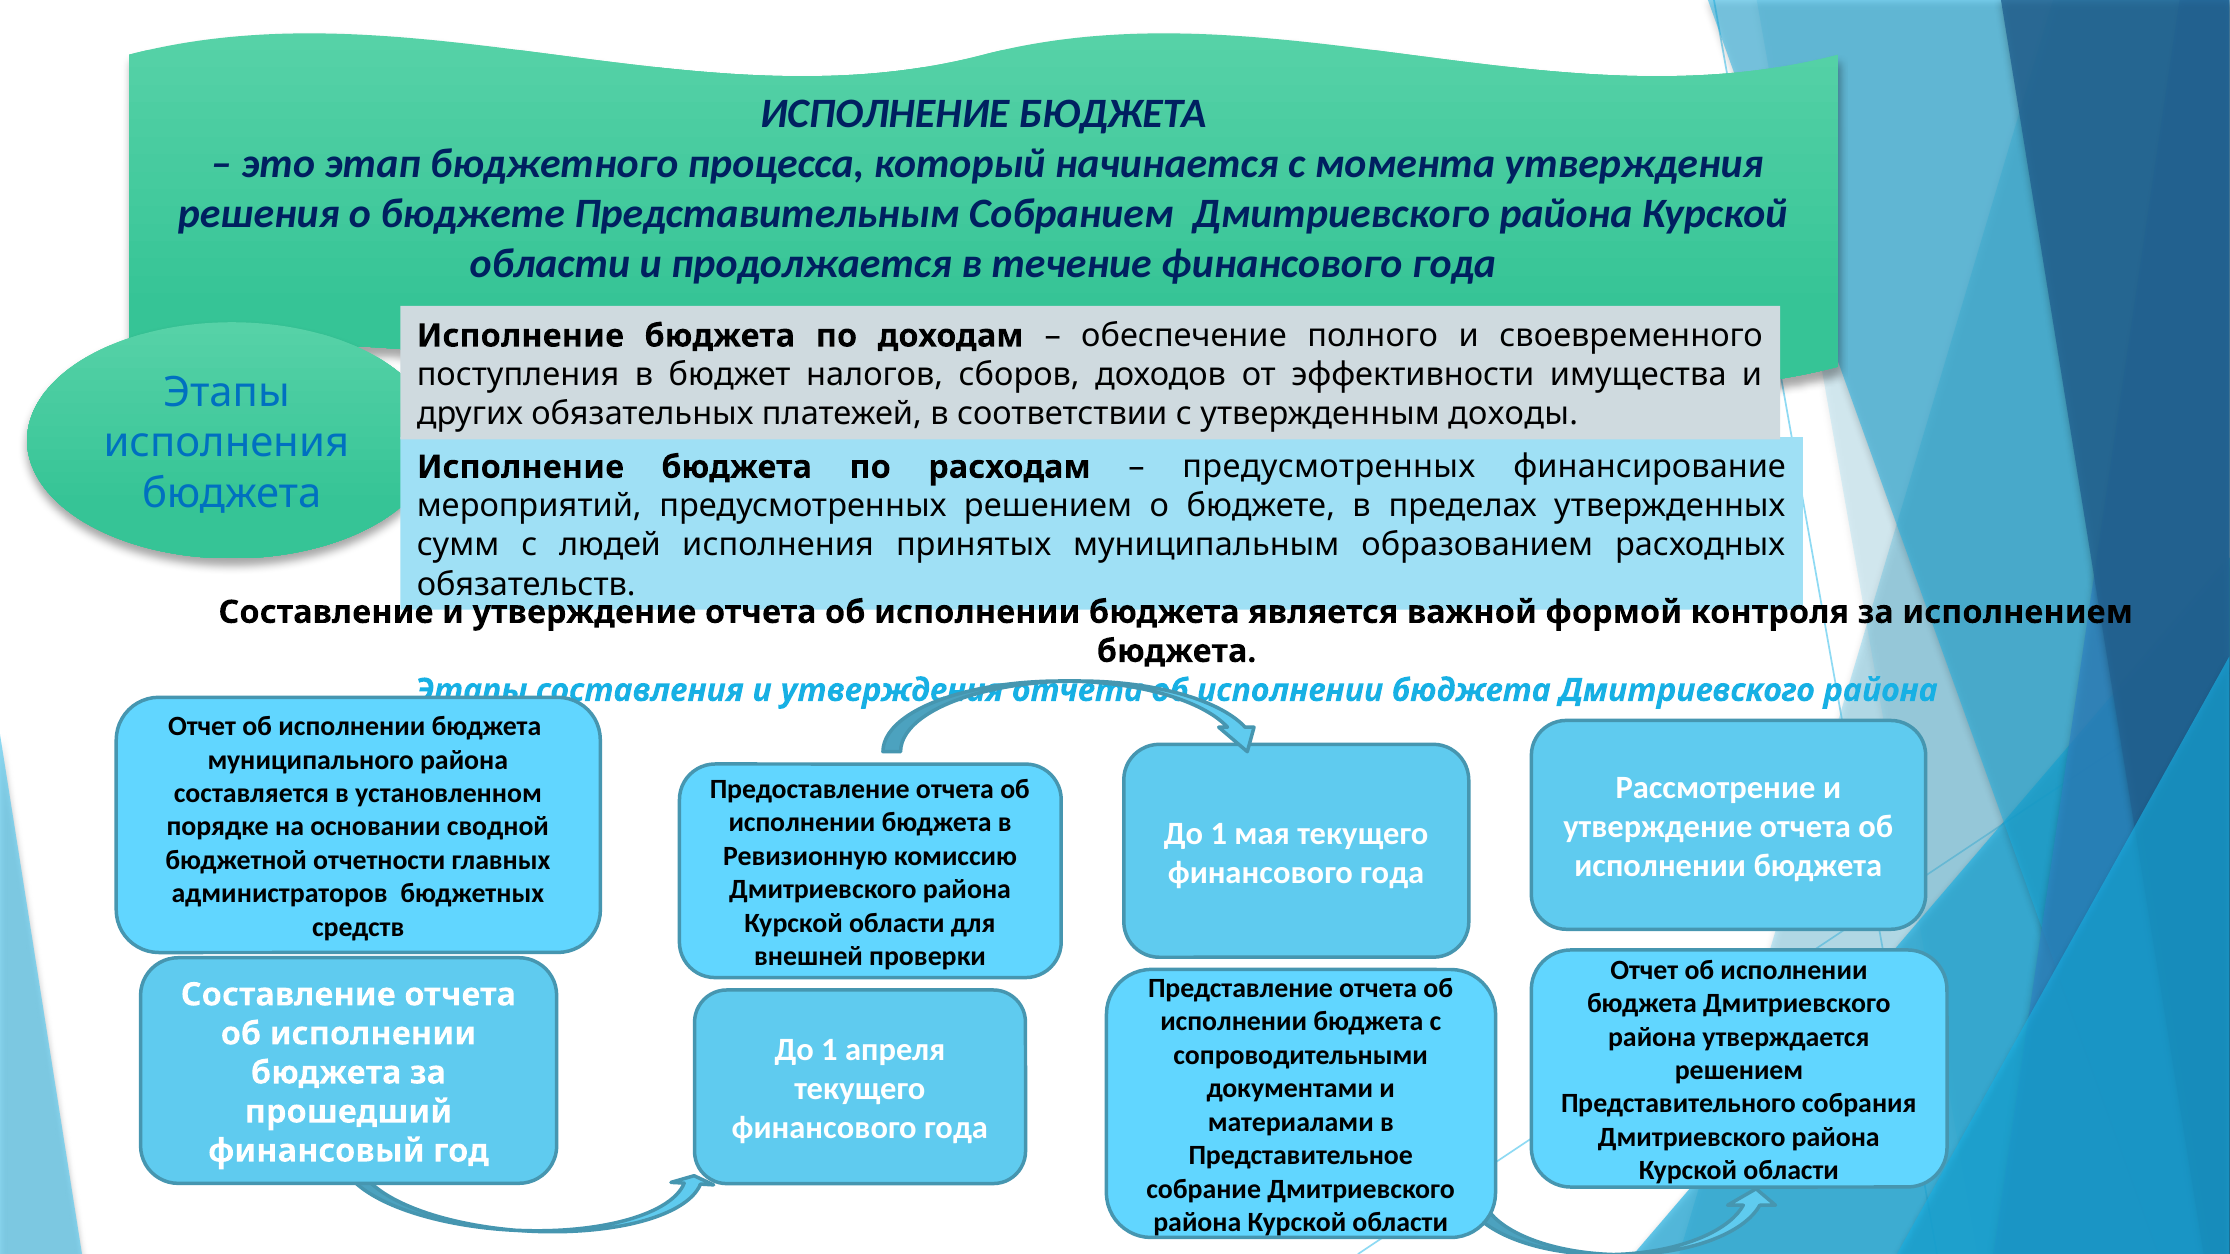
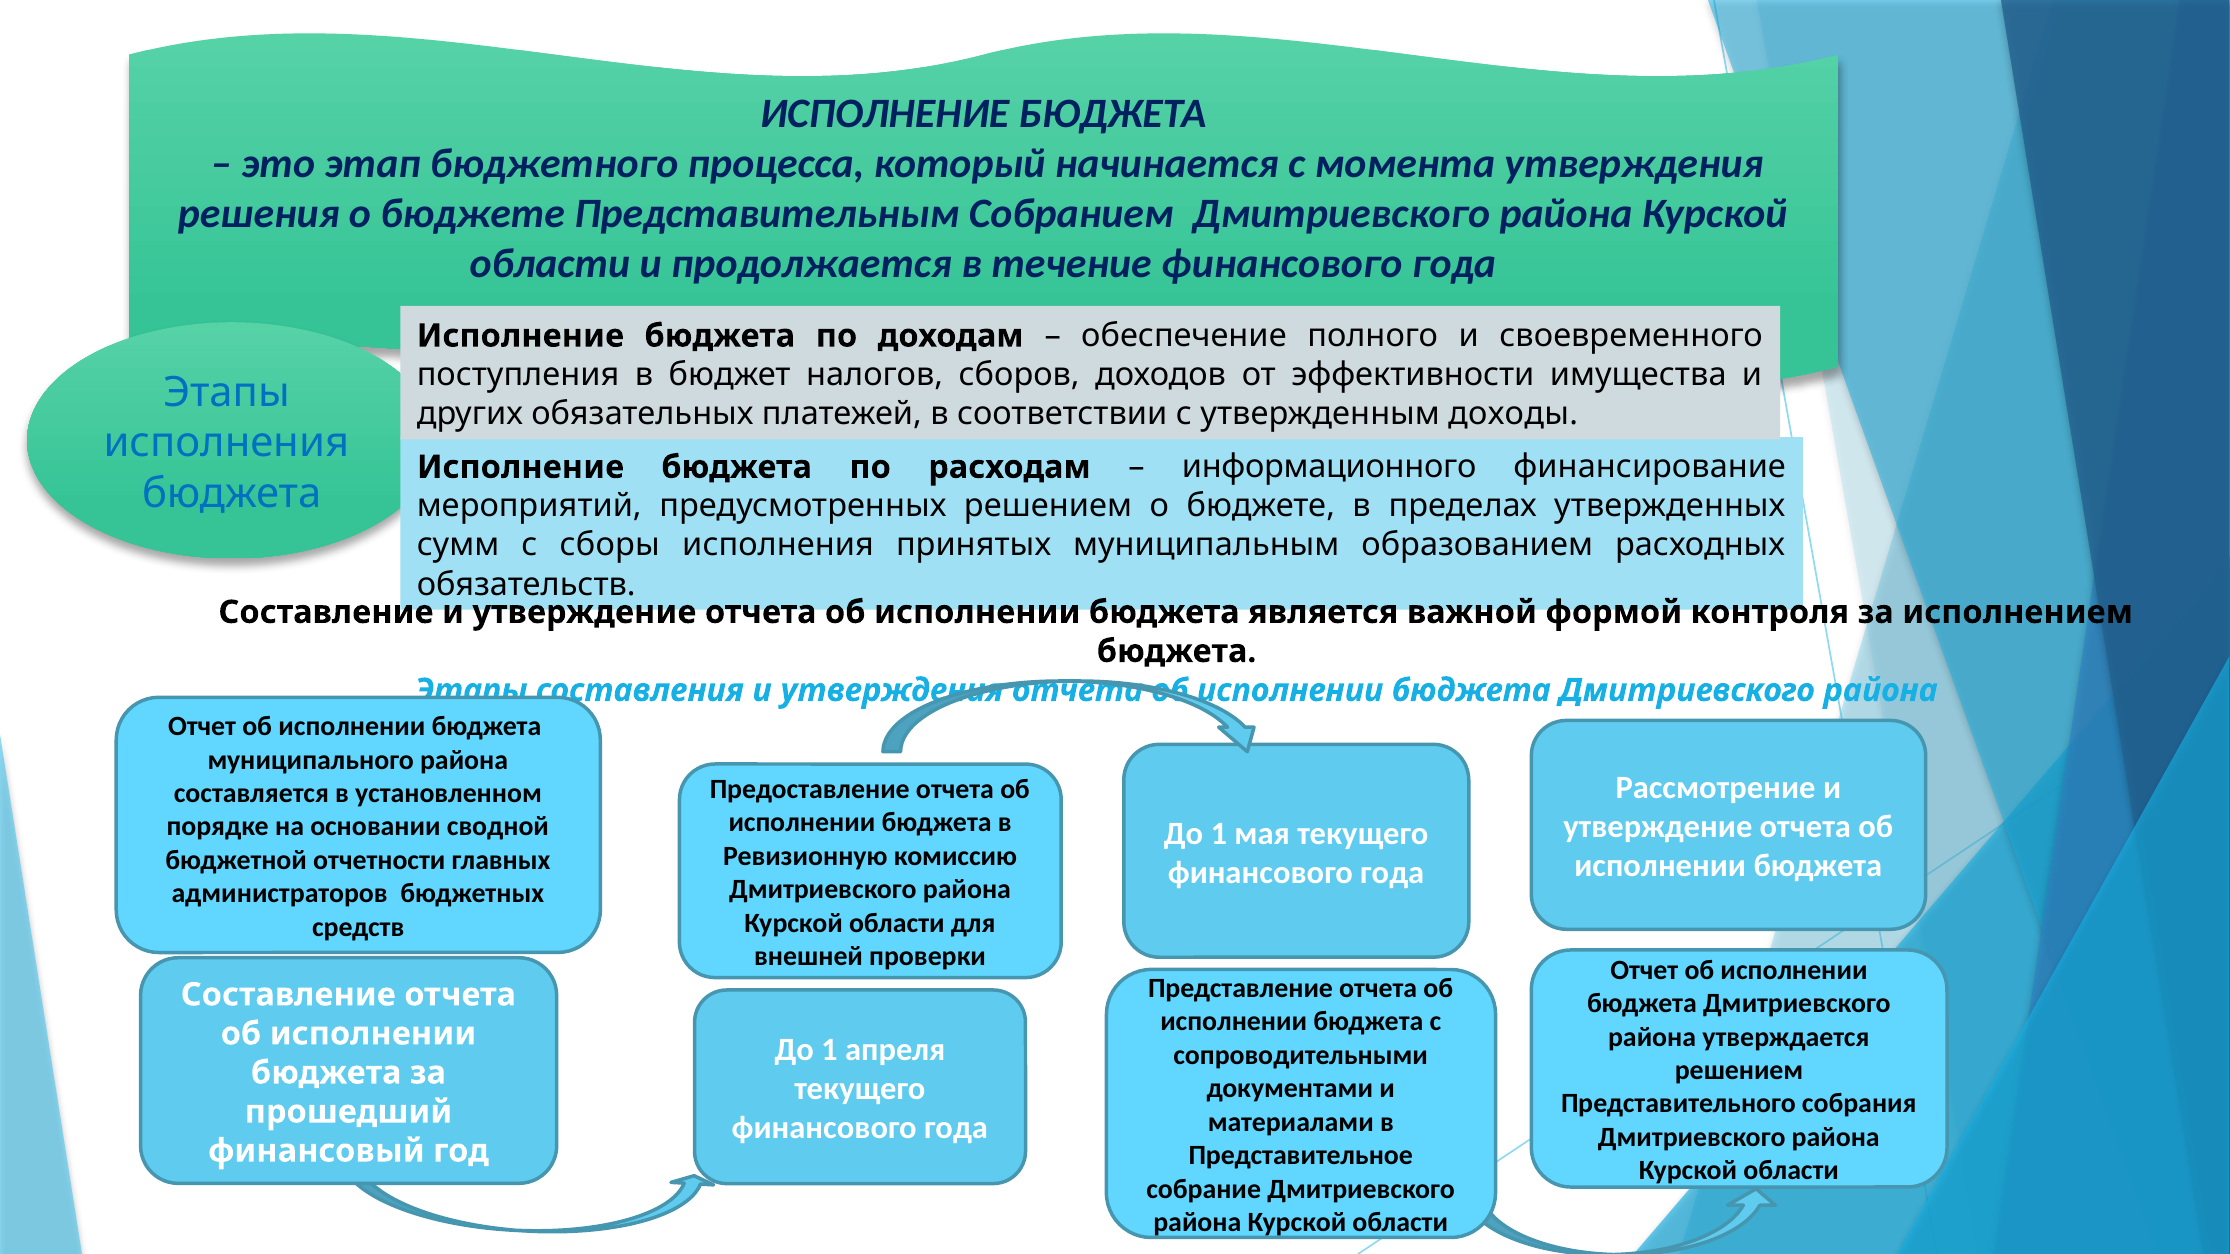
предусмотренных at (1329, 467): предусмотренных -> информационного
людей: людей -> сборы
